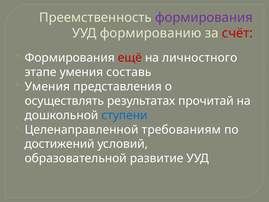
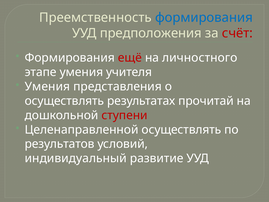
формирования at (204, 18) colour: purple -> blue
формированию: формированию -> предположения
составь: составь -> учителя
ступени colour: blue -> red
Целенаправленной требованиям: требованиям -> осуществлять
достижений: достижений -> результатов
образовательной: образовательной -> индивидуальный
